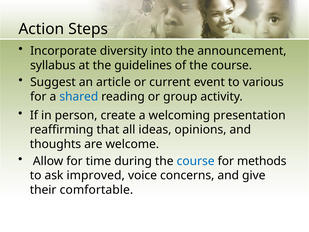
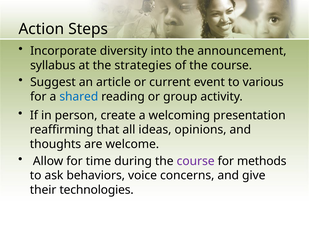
guidelines: guidelines -> strategies
course at (196, 161) colour: blue -> purple
improved: improved -> behaviors
comfortable: comfortable -> technologies
